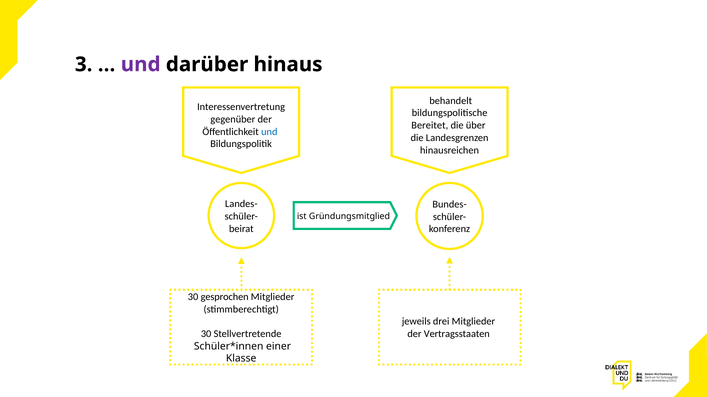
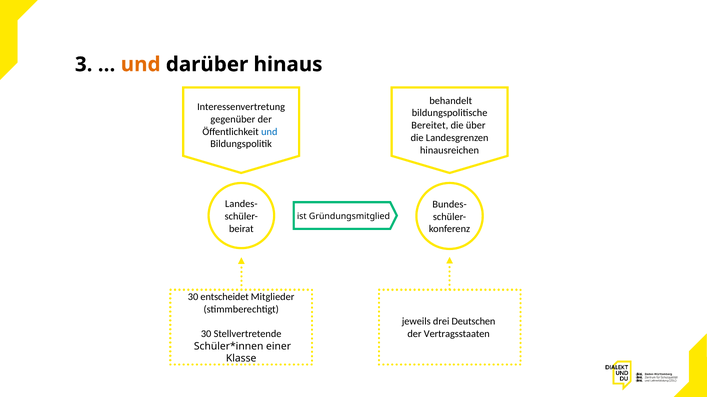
und at (141, 65) colour: purple -> orange
gesprochen: gesprochen -> entscheidet
drei Mitglieder: Mitglieder -> Deutschen
